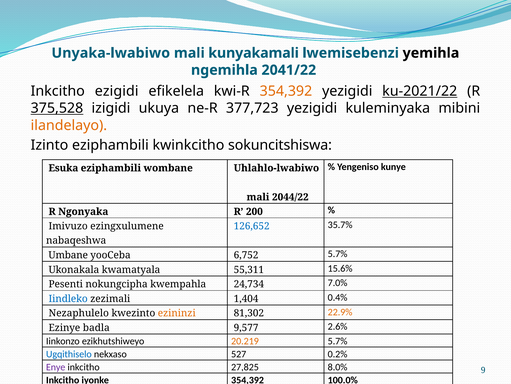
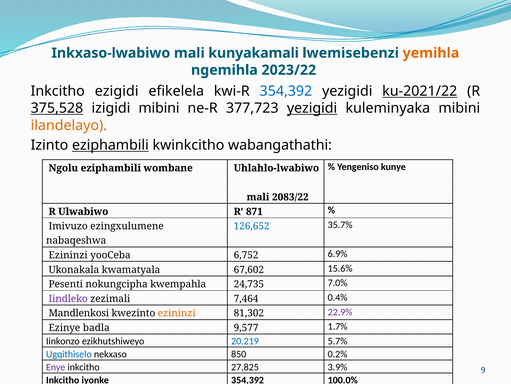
Unyaka-lwabiwo: Unyaka-lwabiwo -> Inkxaso-lwabiwo
yemihla colour: black -> orange
2041/22: 2041/22 -> 2023/22
354,392 at (286, 91) colour: orange -> blue
izigidi ukuya: ukuya -> mibini
yezigidi at (312, 108) underline: none -> present
eziphambili at (110, 145) underline: none -> present
sokuncitshiswa: sokuncitshiswa -> wabangathathi
Esuka: Esuka -> Ngolu
2044/22: 2044/22 -> 2083/22
Ngonyaka: Ngonyaka -> Ulwabiwo
200: 200 -> 871
Umbane at (68, 255): Umbane -> Ezininzi
6,752 5.7%: 5.7% -> 6.9%
55,311: 55,311 -> 67,602
24,734: 24,734 -> 24,735
Iindleko colour: blue -> purple
1,404: 1,404 -> 7,464
Nezaphulelo: Nezaphulelo -> Mandlenkosi
22.9% colour: orange -> purple
2.6%: 2.6% -> 1.7%
20.219 colour: orange -> blue
527: 527 -> 850
8.0%: 8.0% -> 3.9%
